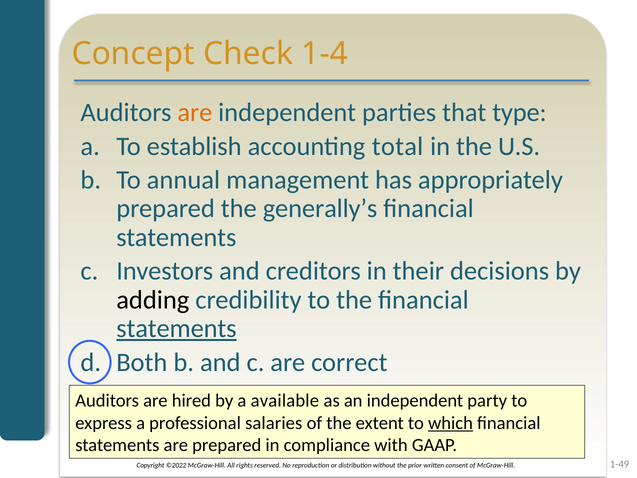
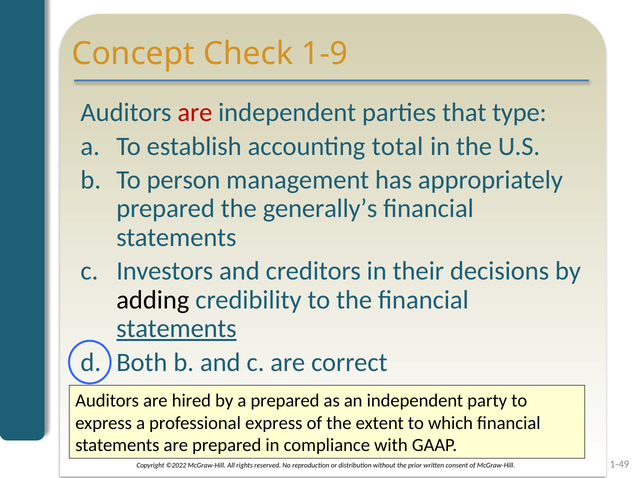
1-4: 1-4 -> 1-9
are at (195, 112) colour: orange -> red
annual: annual -> person
a available: available -> prepared
professional salaries: salaries -> express
which underline: present -> none
